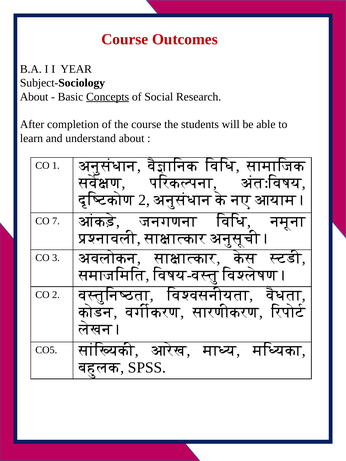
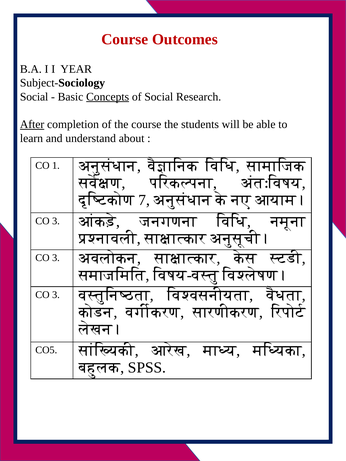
About at (34, 97): About -> Social
After underline: none -> present
2 at (144, 200): 2 -> 7
7 at (56, 221): 7 -> 3
2 at (56, 295): 2 -> 3
